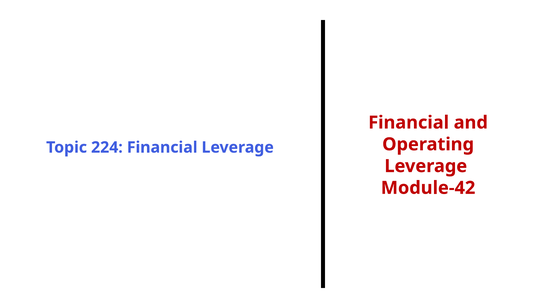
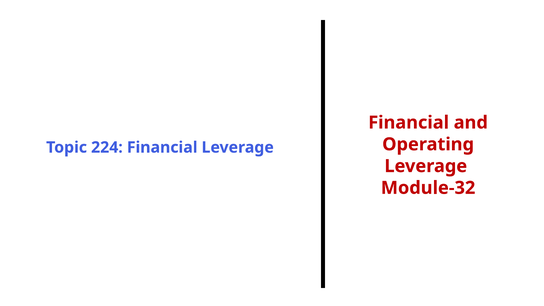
Module-42: Module-42 -> Module-32
